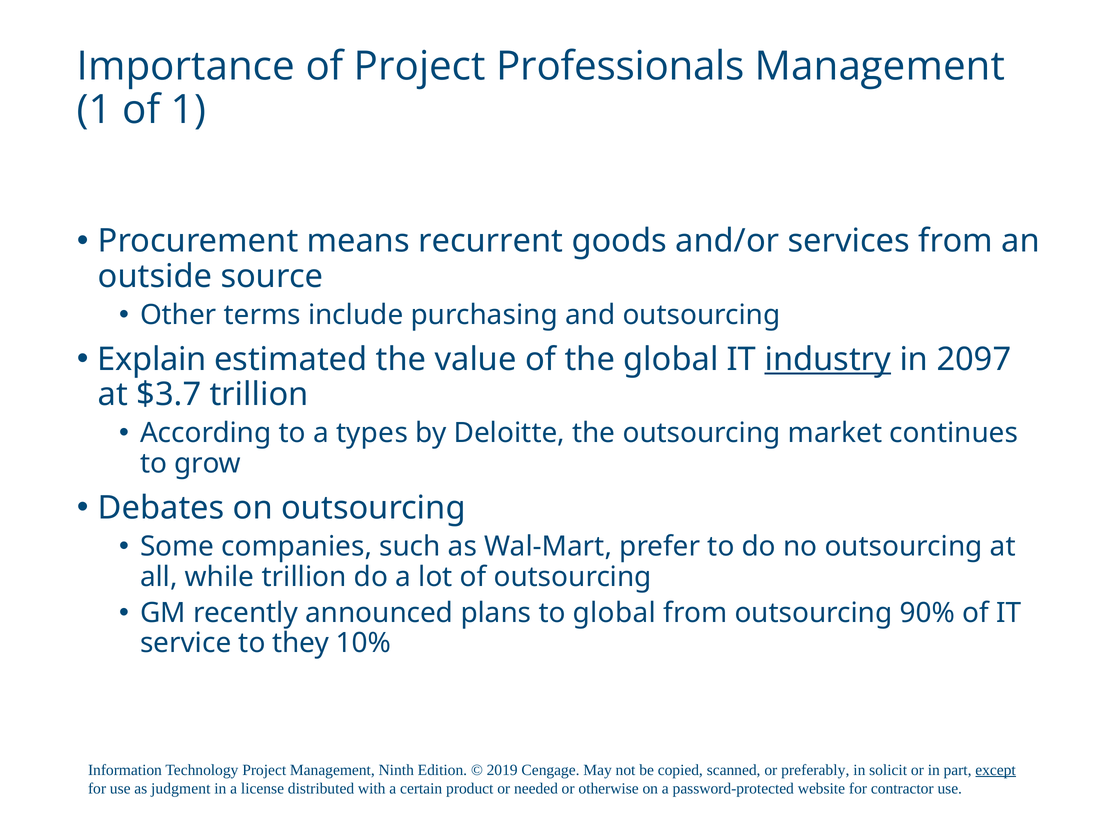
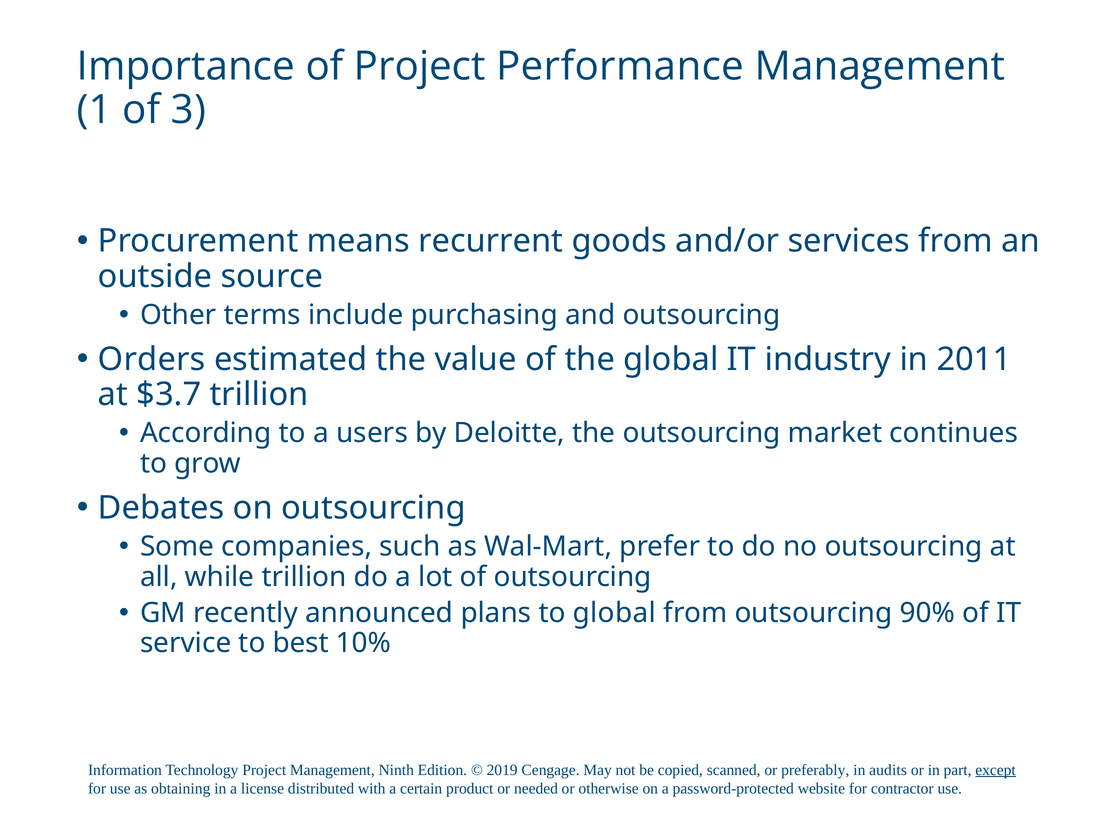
Professionals: Professionals -> Performance
of 1: 1 -> 3
Explain: Explain -> Orders
industry underline: present -> none
2097: 2097 -> 2011
types: types -> users
they: they -> best
solicit: solicit -> audits
judgment: judgment -> obtaining
